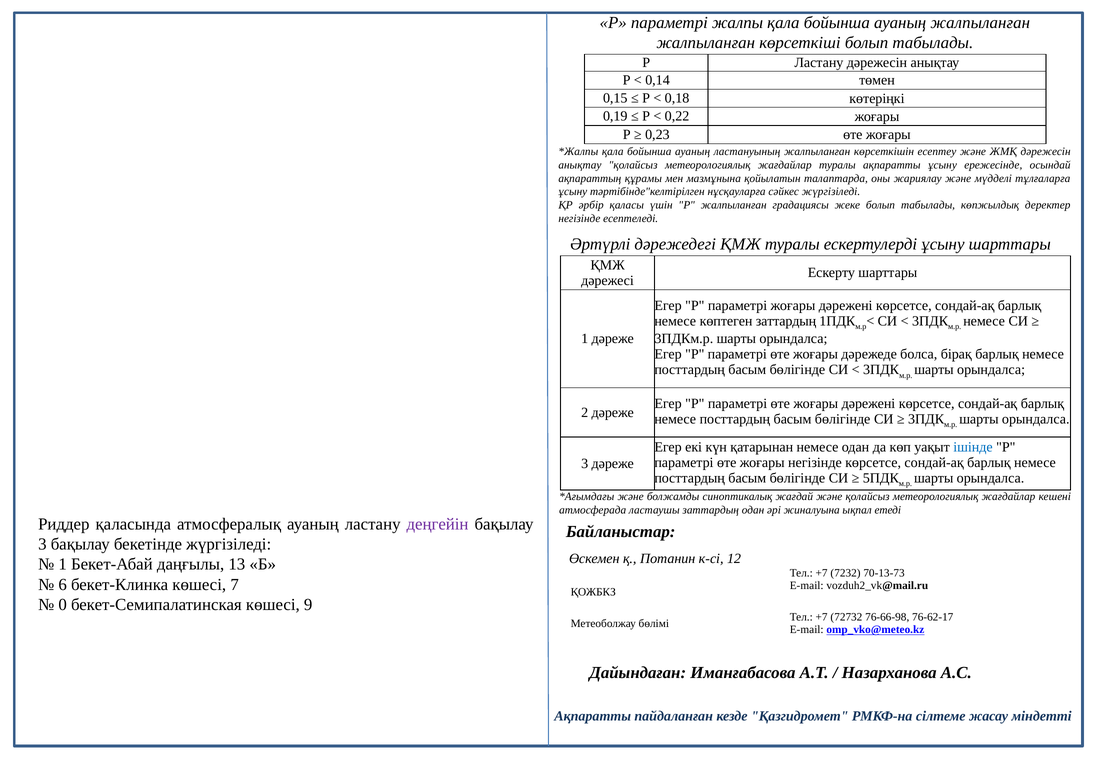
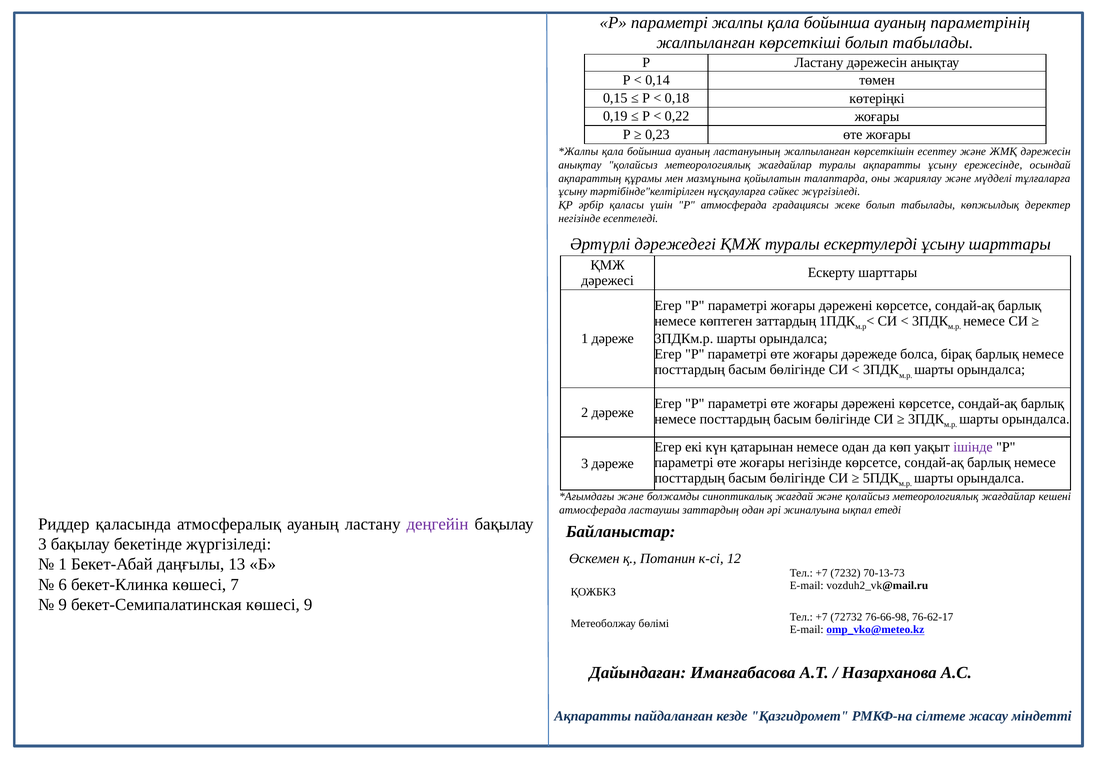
ауаның жалпыланған: жалпыланған -> параметрінің
Р жалпыланған: жалпыланған -> атмосферада
ішінде colour: blue -> purple
0 at (63, 605): 0 -> 9
